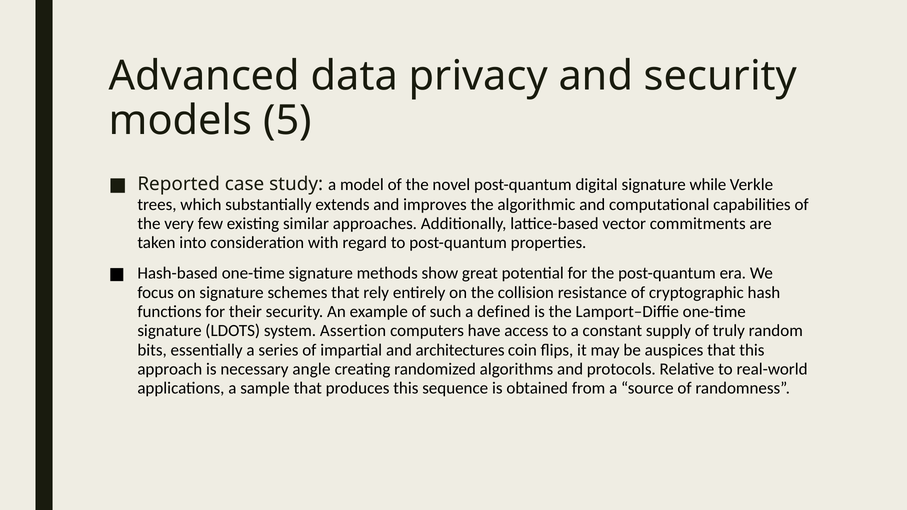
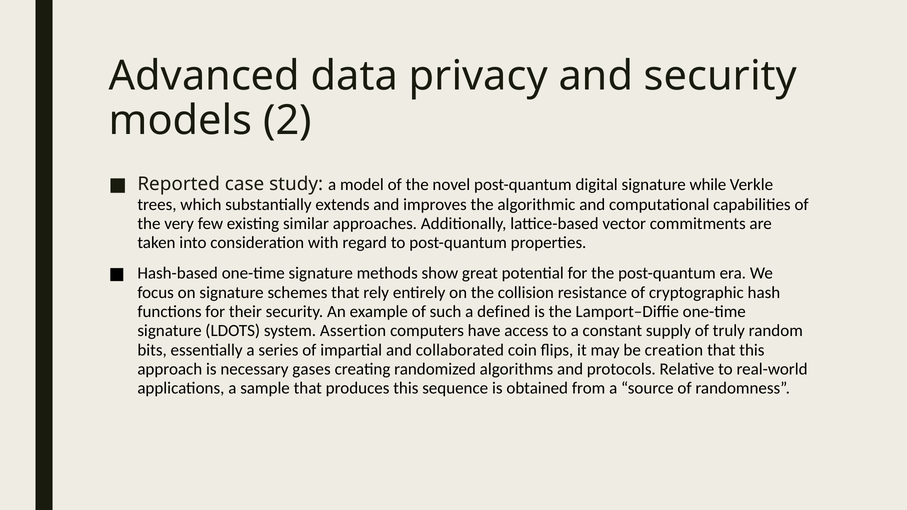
5: 5 -> 2
architectures: architectures -> collaborated
auspices: auspices -> creation
angle: angle -> gases
